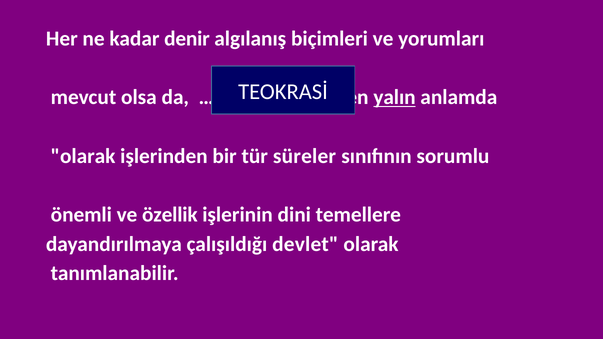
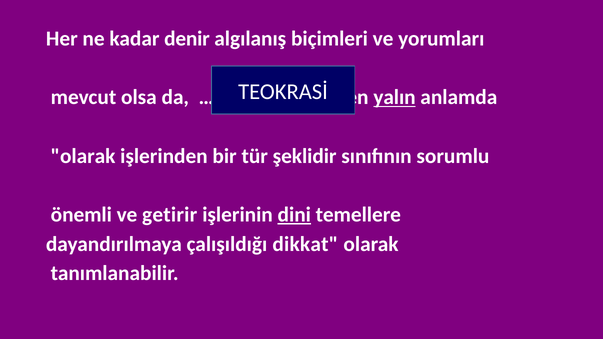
süreler: süreler -> şeklidir
özellik: özellik -> getirir
dini underline: none -> present
devlet: devlet -> dikkat
